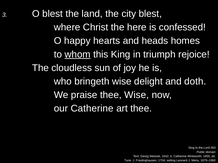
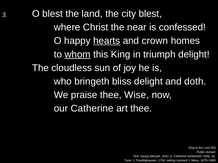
here: here -> near
hearts underline: none -> present
heads: heads -> crown
triumph rejoice: rejoice -> delight
bringeth wise: wise -> bliss
